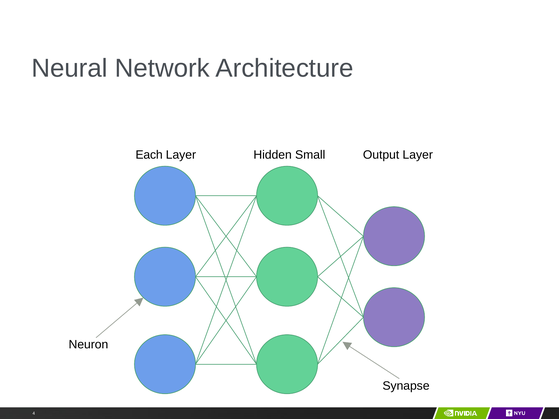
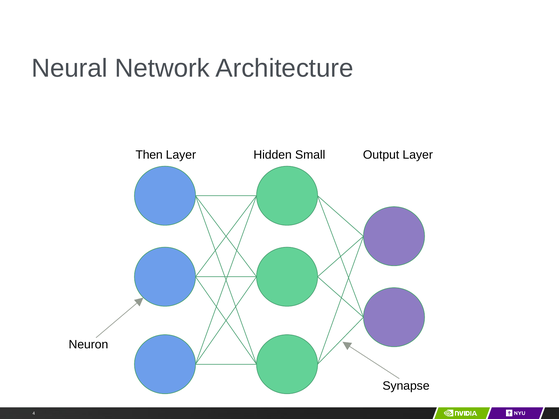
Each: Each -> Then
